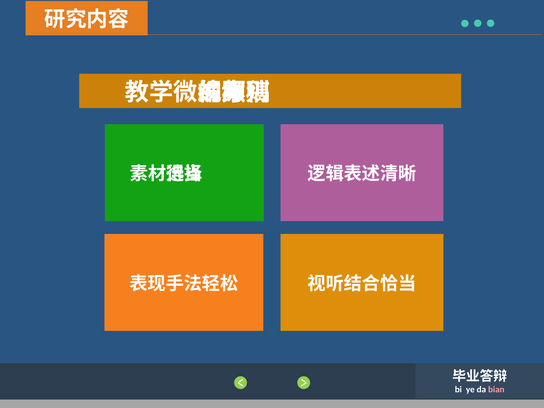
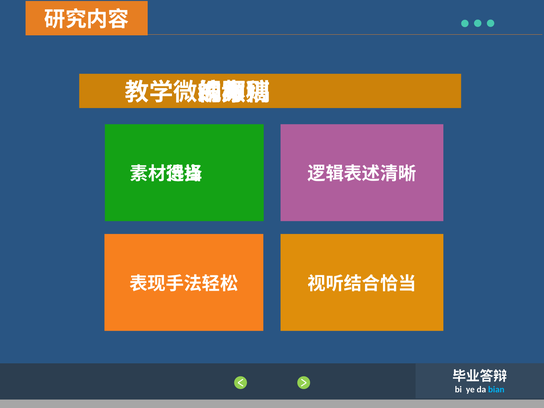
bian colour: pink -> light blue
